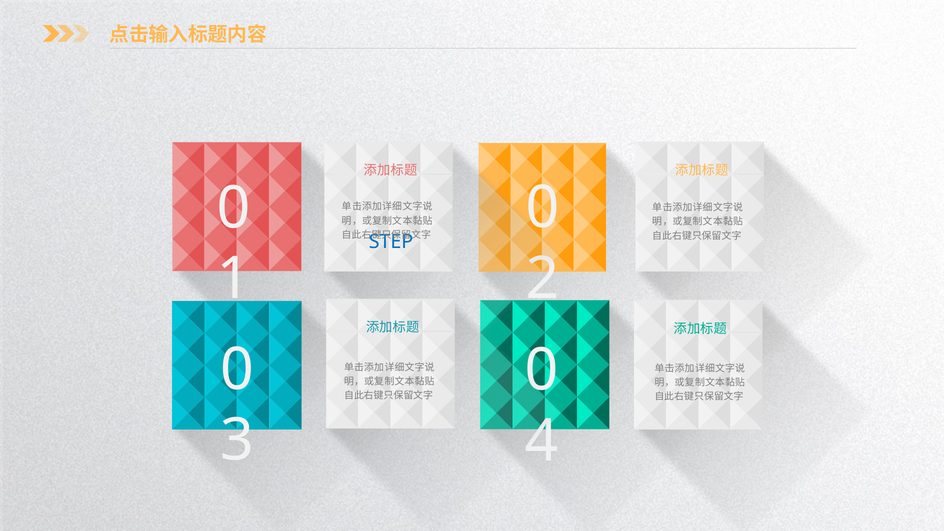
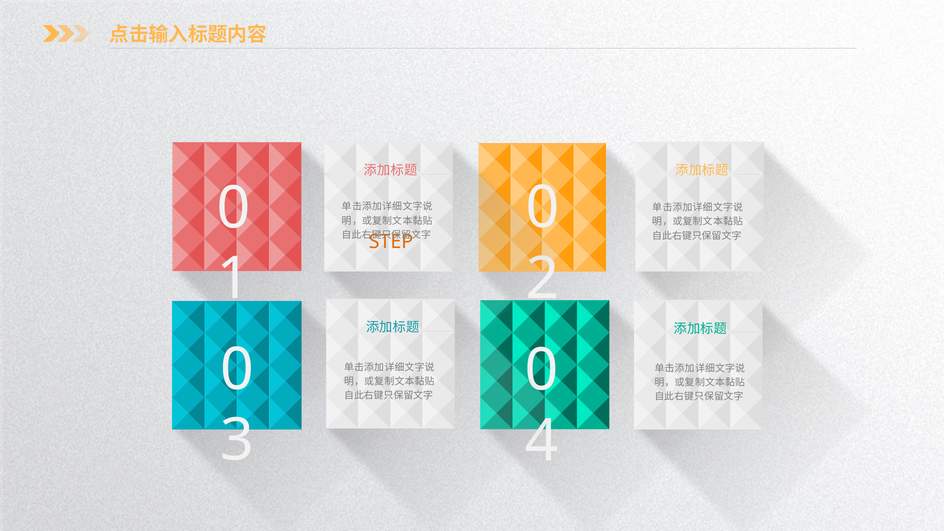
STEP colour: blue -> orange
